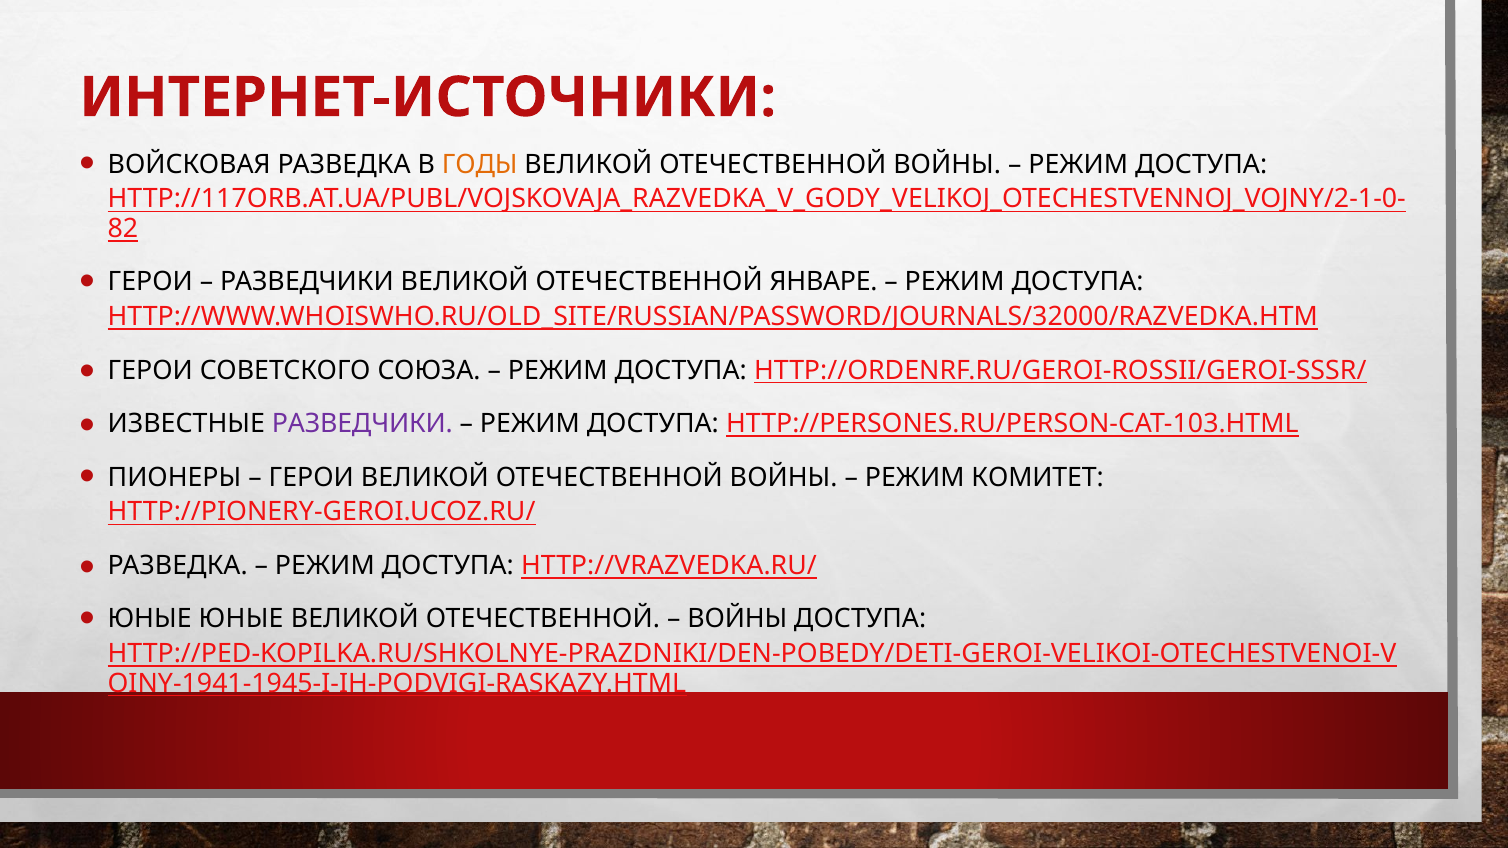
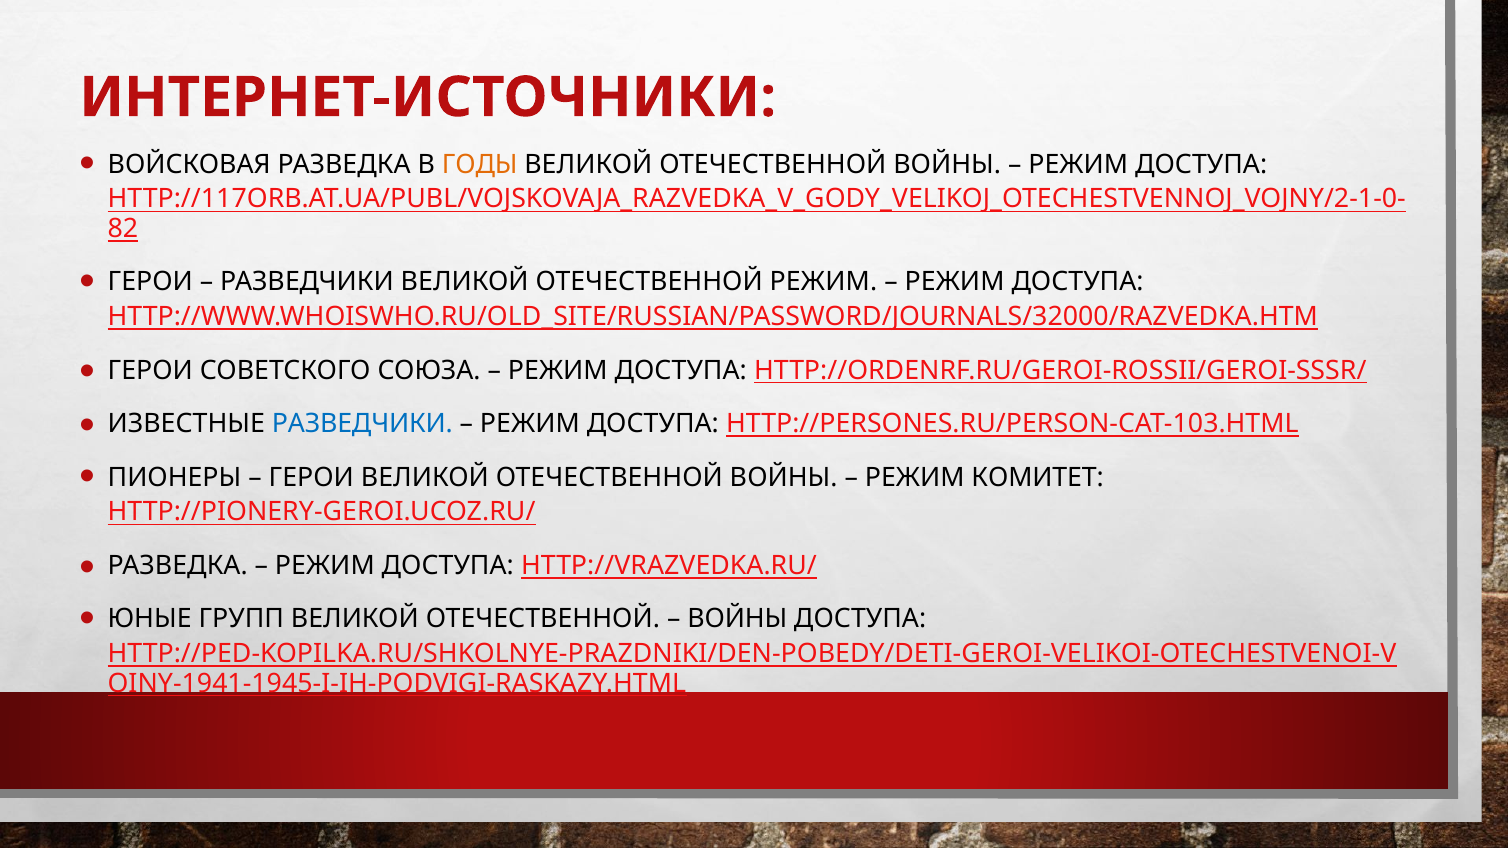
ОТЕЧЕСТВЕННОЙ ЯНВАРЕ: ЯНВАРЕ -> РЕЖИМ
РАЗВЕДЧИКИ at (362, 424) colour: purple -> blue
ЮНЫЕ ЮНЫЕ: ЮНЫЕ -> ГРУПП
